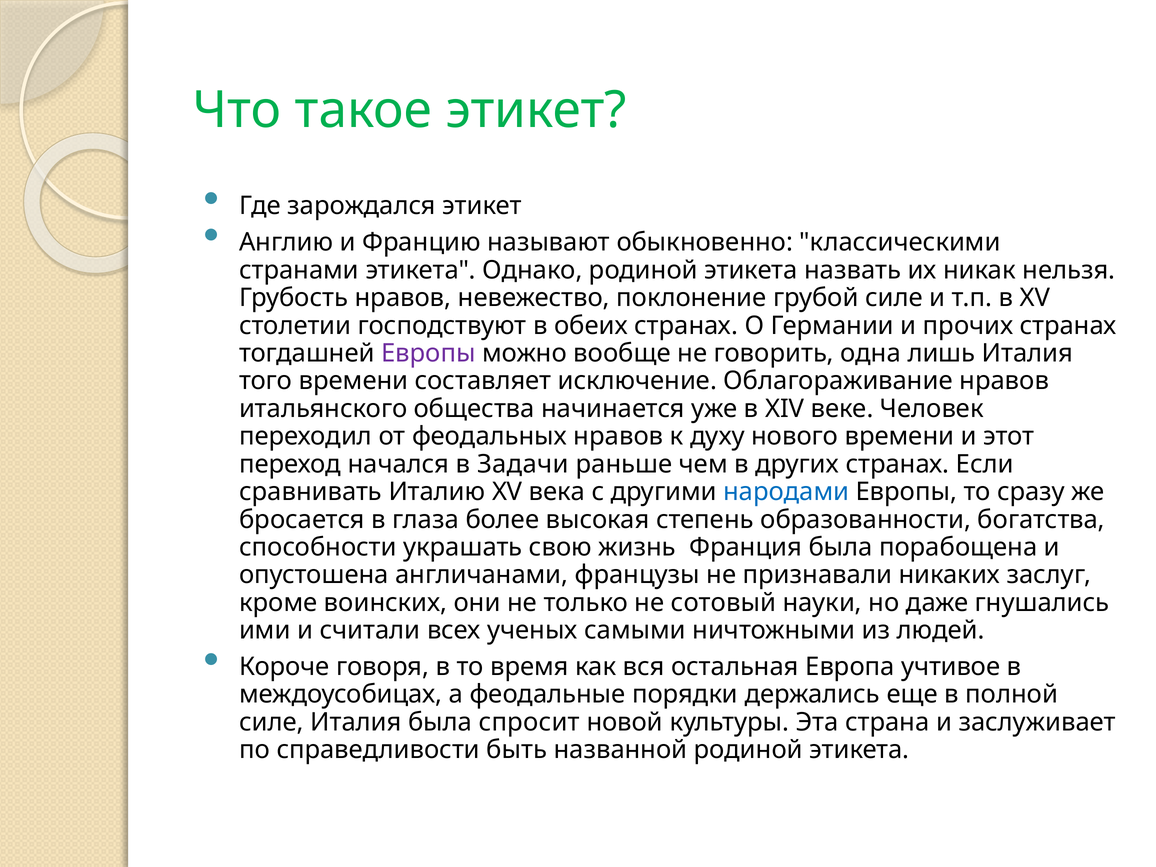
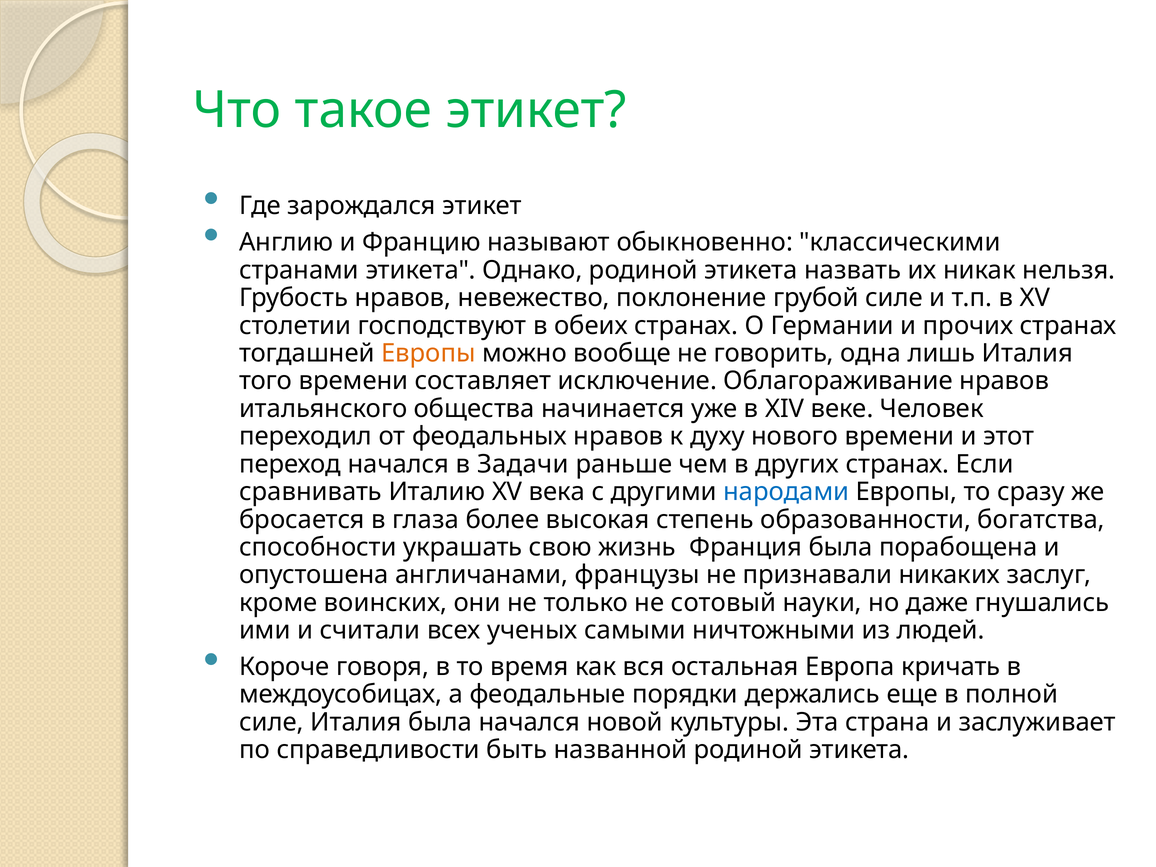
Европы at (428, 353) colour: purple -> orange
учтивое: учтивое -> кричать
была спросит: спросит -> начался
